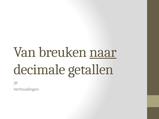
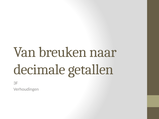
naar underline: present -> none
